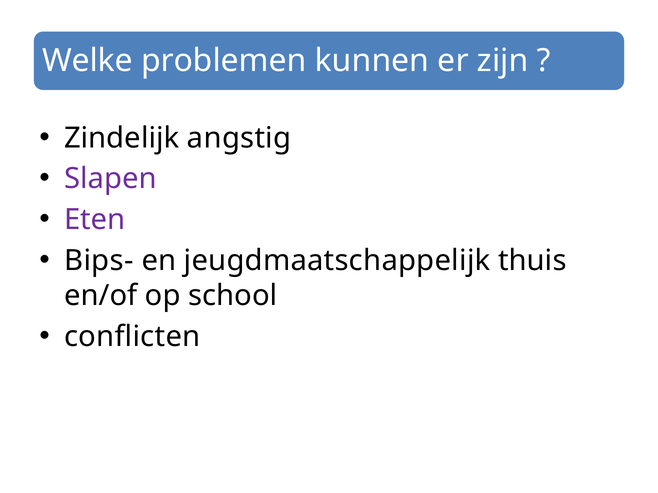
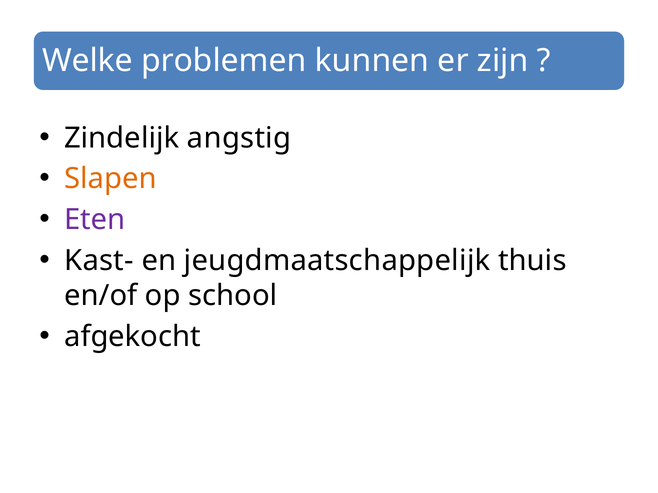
Slapen colour: purple -> orange
Bips-: Bips- -> Kast-
conflicten: conflicten -> afgekocht
